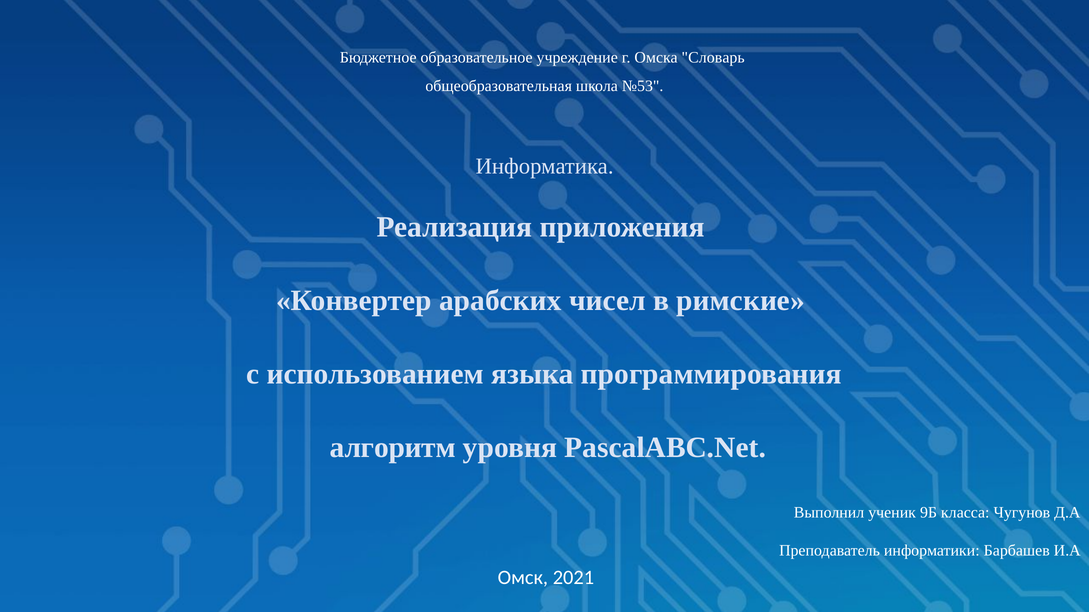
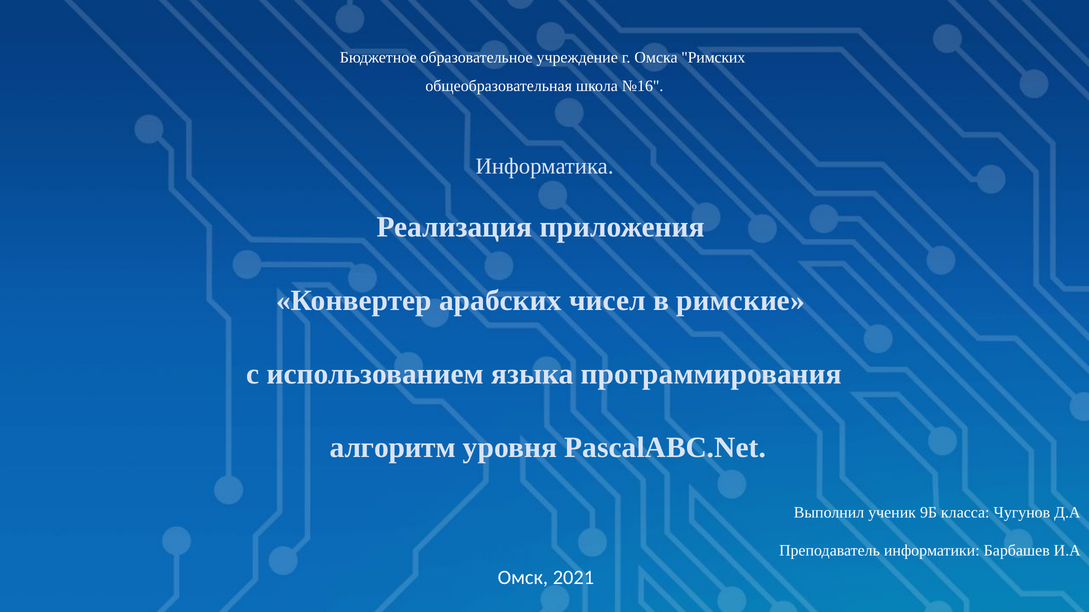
Словарь: Словарь -> Римских
№53: №53 -> №16
